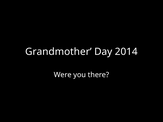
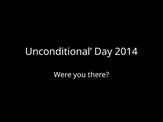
Grandmother: Grandmother -> Unconditional
